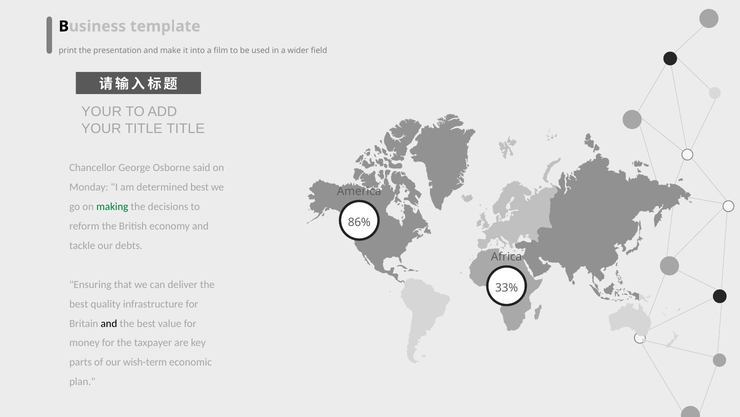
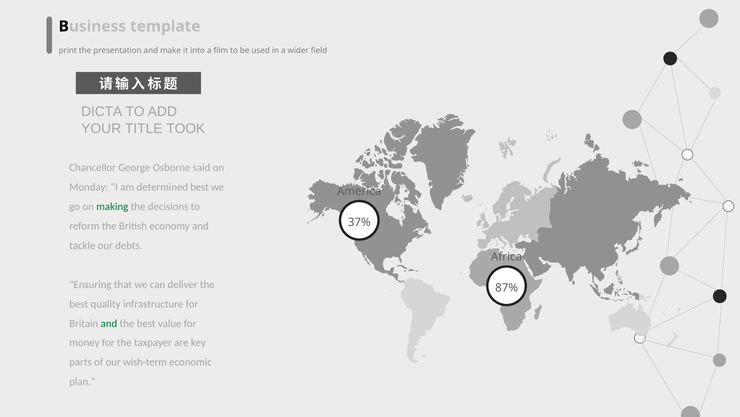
YOUR at (102, 112): YOUR -> DICTA
TITLE TITLE: TITLE -> TOOK
86%: 86% -> 37%
33%: 33% -> 87%
and at (109, 323) colour: black -> green
